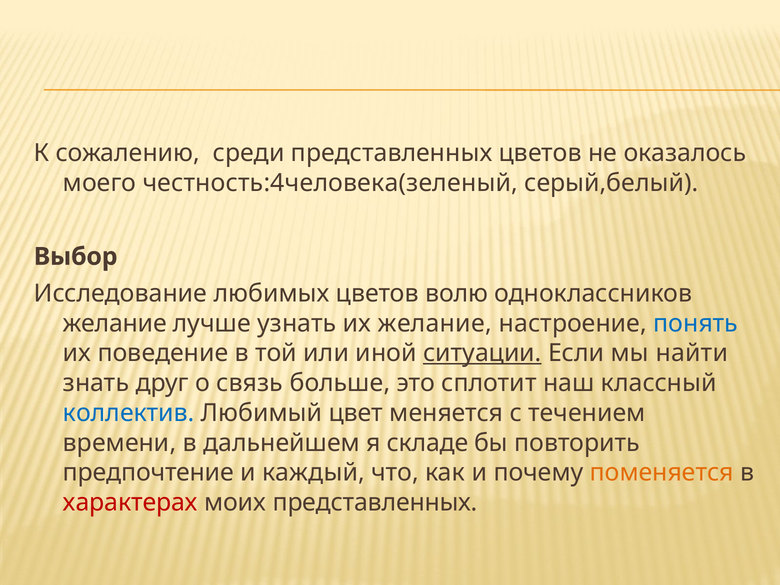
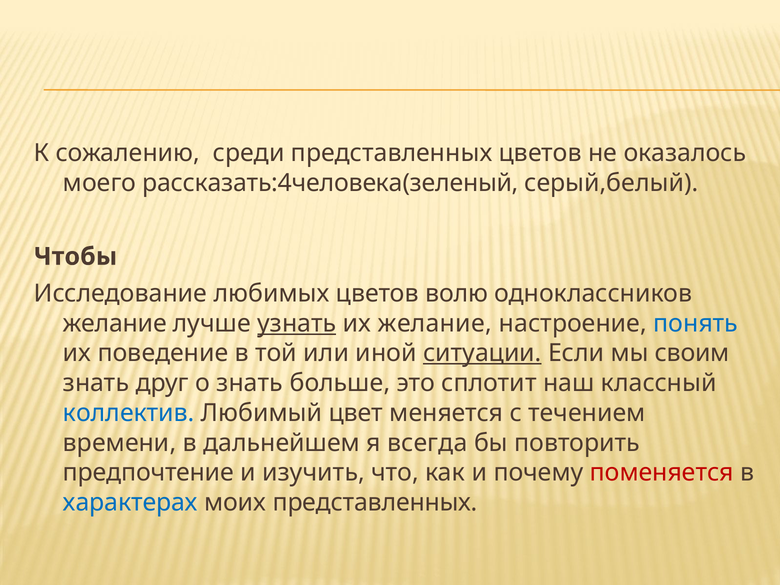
честность:4человека(зеленый: честность:4человека(зеленый -> рассказать:4человека(зеленый
Выбор: Выбор -> Чтобы
узнать underline: none -> present
найти: найти -> своим
о связь: связь -> знать
складе: складе -> всегда
каждый: каждый -> изучить
поменяется colour: orange -> red
характерах colour: red -> blue
